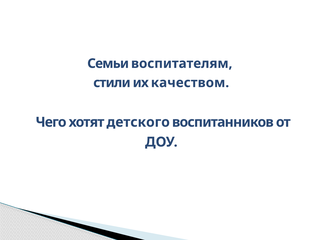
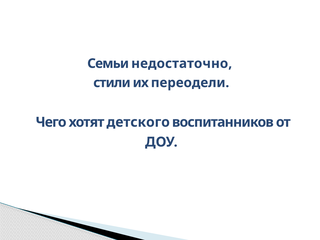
воспитателям: воспитателям -> недостаточно
качеством: качеством -> переодели
